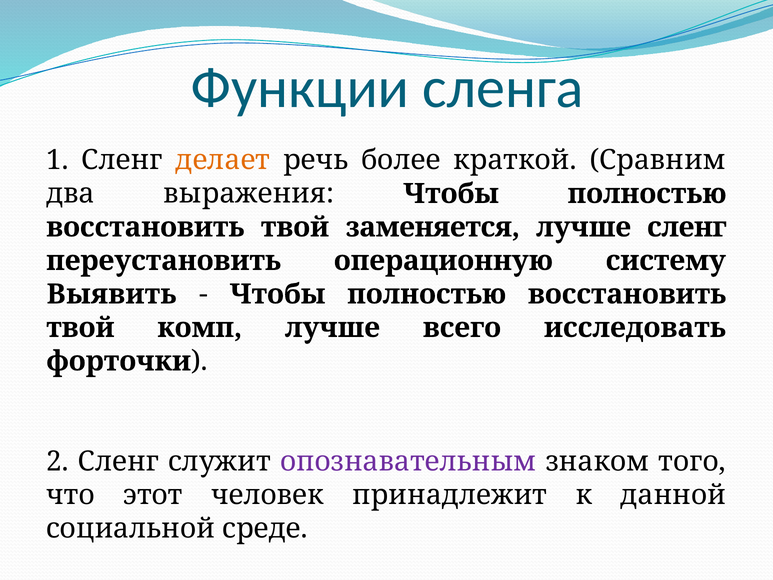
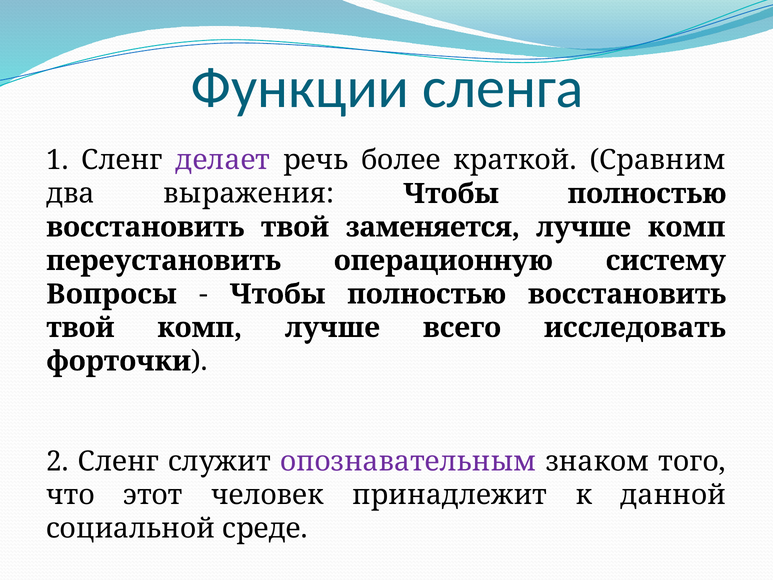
делает colour: orange -> purple
лучше сленг: сленг -> комп
Выявить: Выявить -> Вопросы
